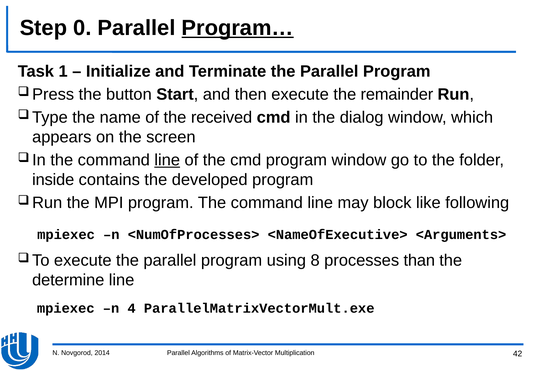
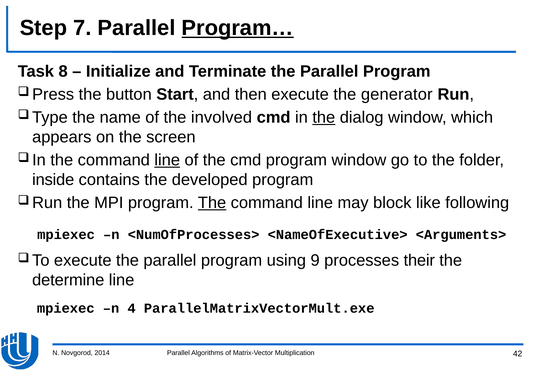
0: 0 -> 7
1: 1 -> 8
remainder: remainder -> generator
received: received -> involved
the at (324, 117) underline: none -> present
The at (212, 203) underline: none -> present
8: 8 -> 9
than: than -> their
